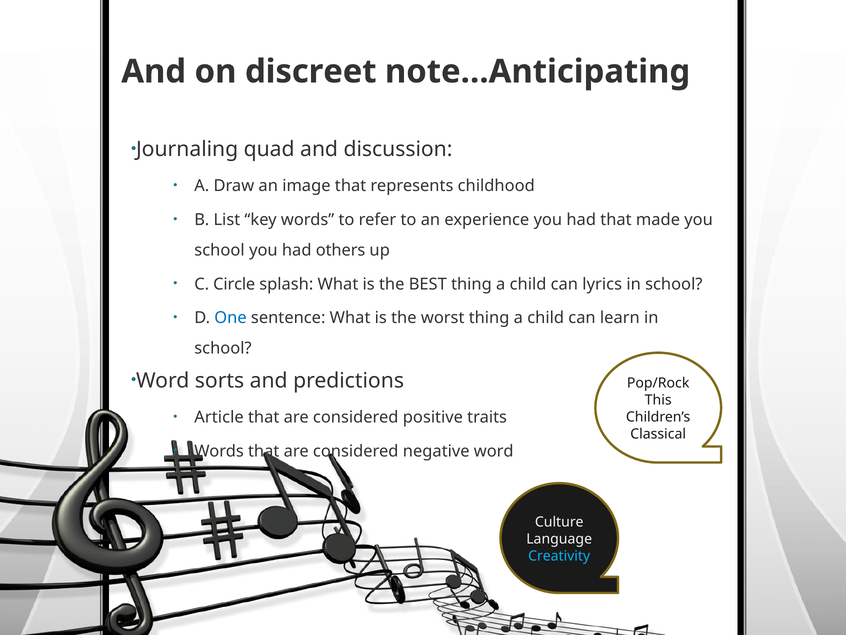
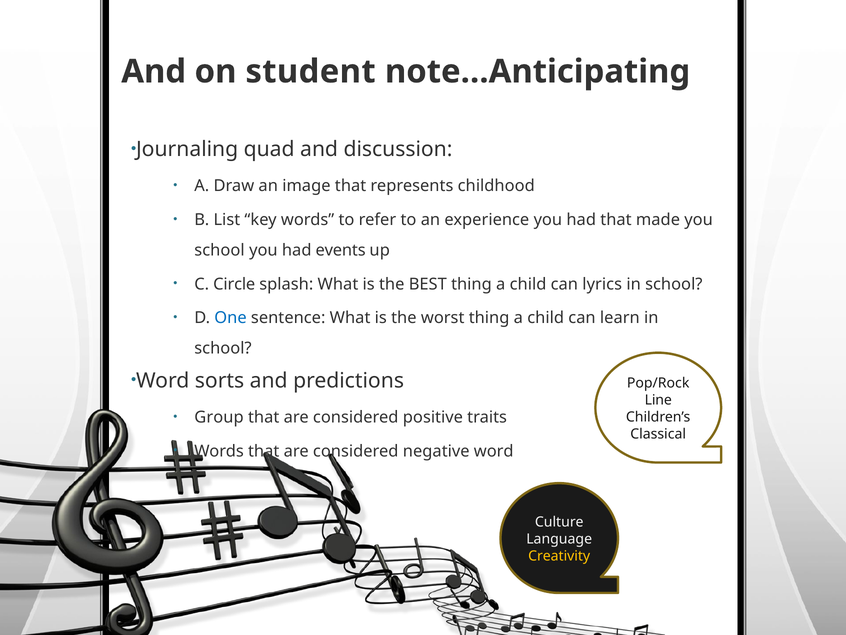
discreet: discreet -> student
others: others -> events
This: This -> Line
Article: Article -> Group
Creativity colour: light blue -> yellow
